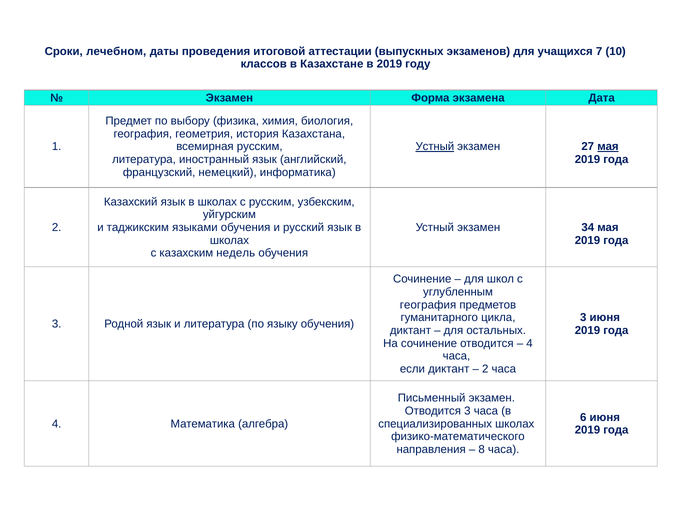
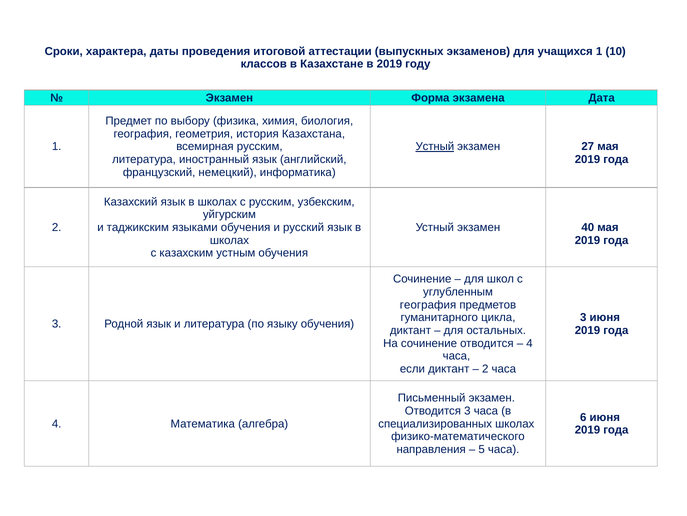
лечебном: лечебном -> характера
учащихся 7: 7 -> 1
мая at (608, 146) underline: present -> none
34: 34 -> 40
недель: недель -> устным
8: 8 -> 5
